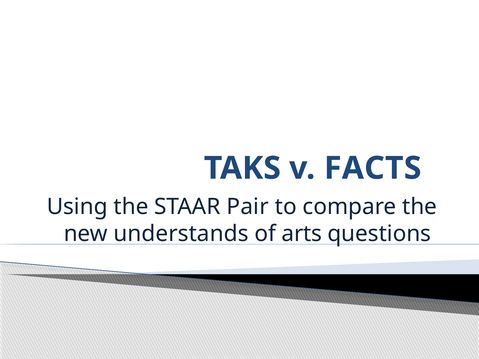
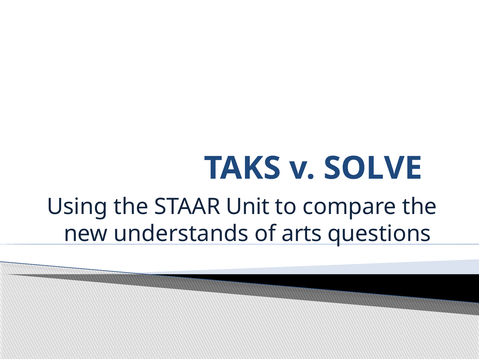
FACTS: FACTS -> SOLVE
Pair: Pair -> Unit
